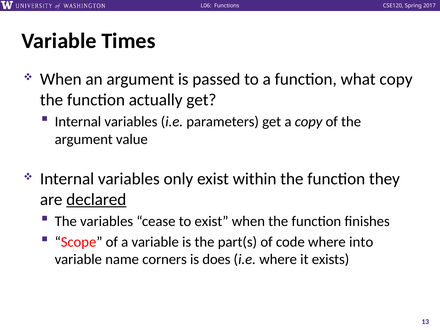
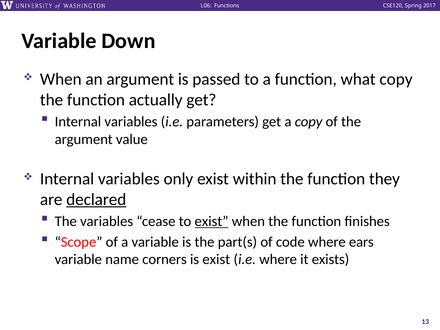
Times: Times -> Down
exist at (212, 221) underline: none -> present
into: into -> ears
is does: does -> exist
